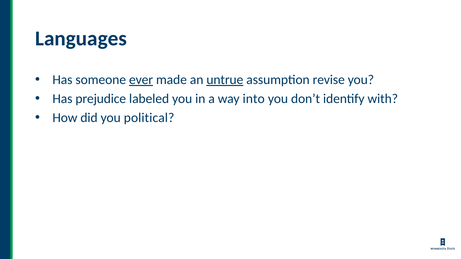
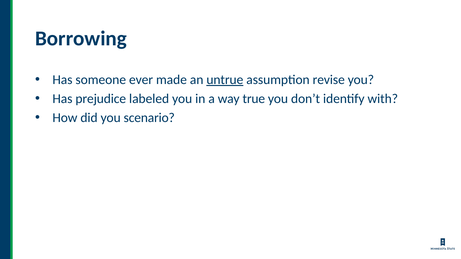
Languages: Languages -> Borrowing
ever underline: present -> none
into: into -> true
political: political -> scenario
